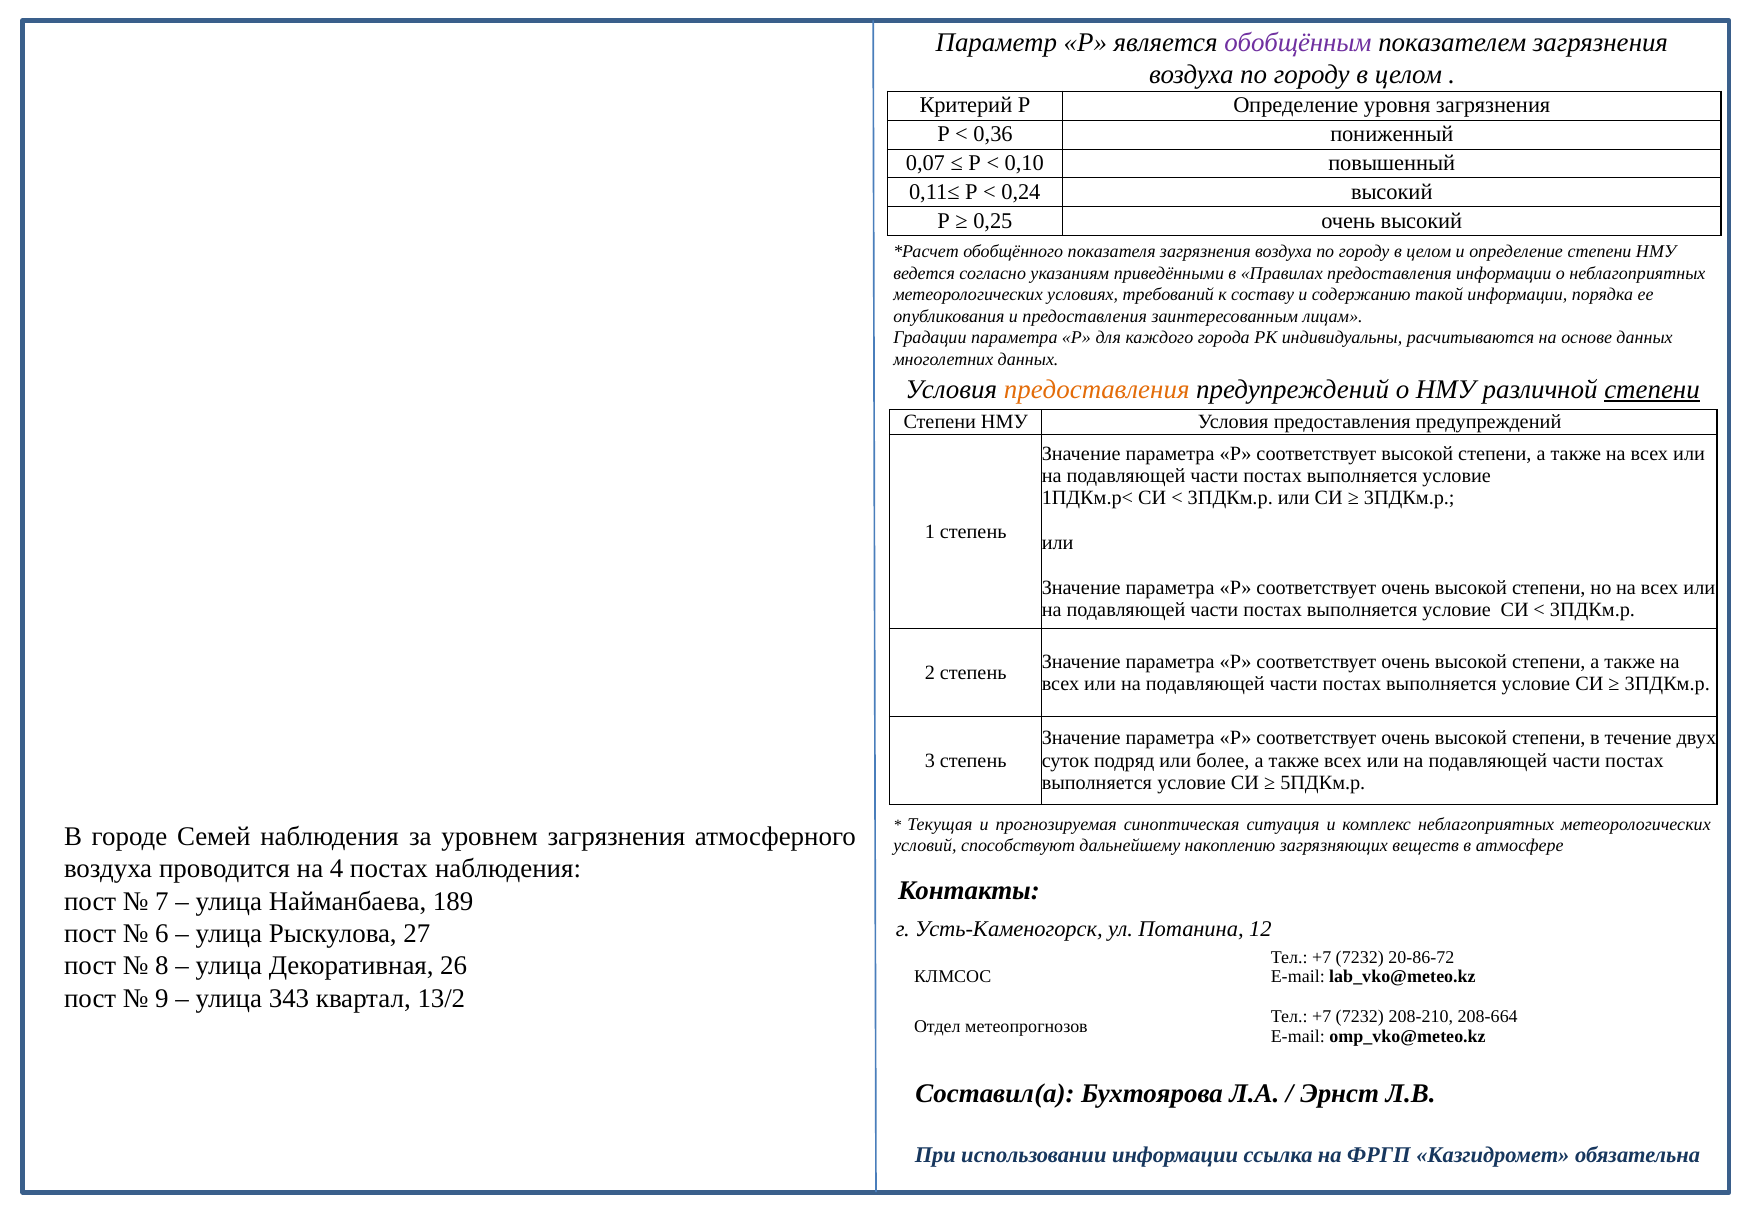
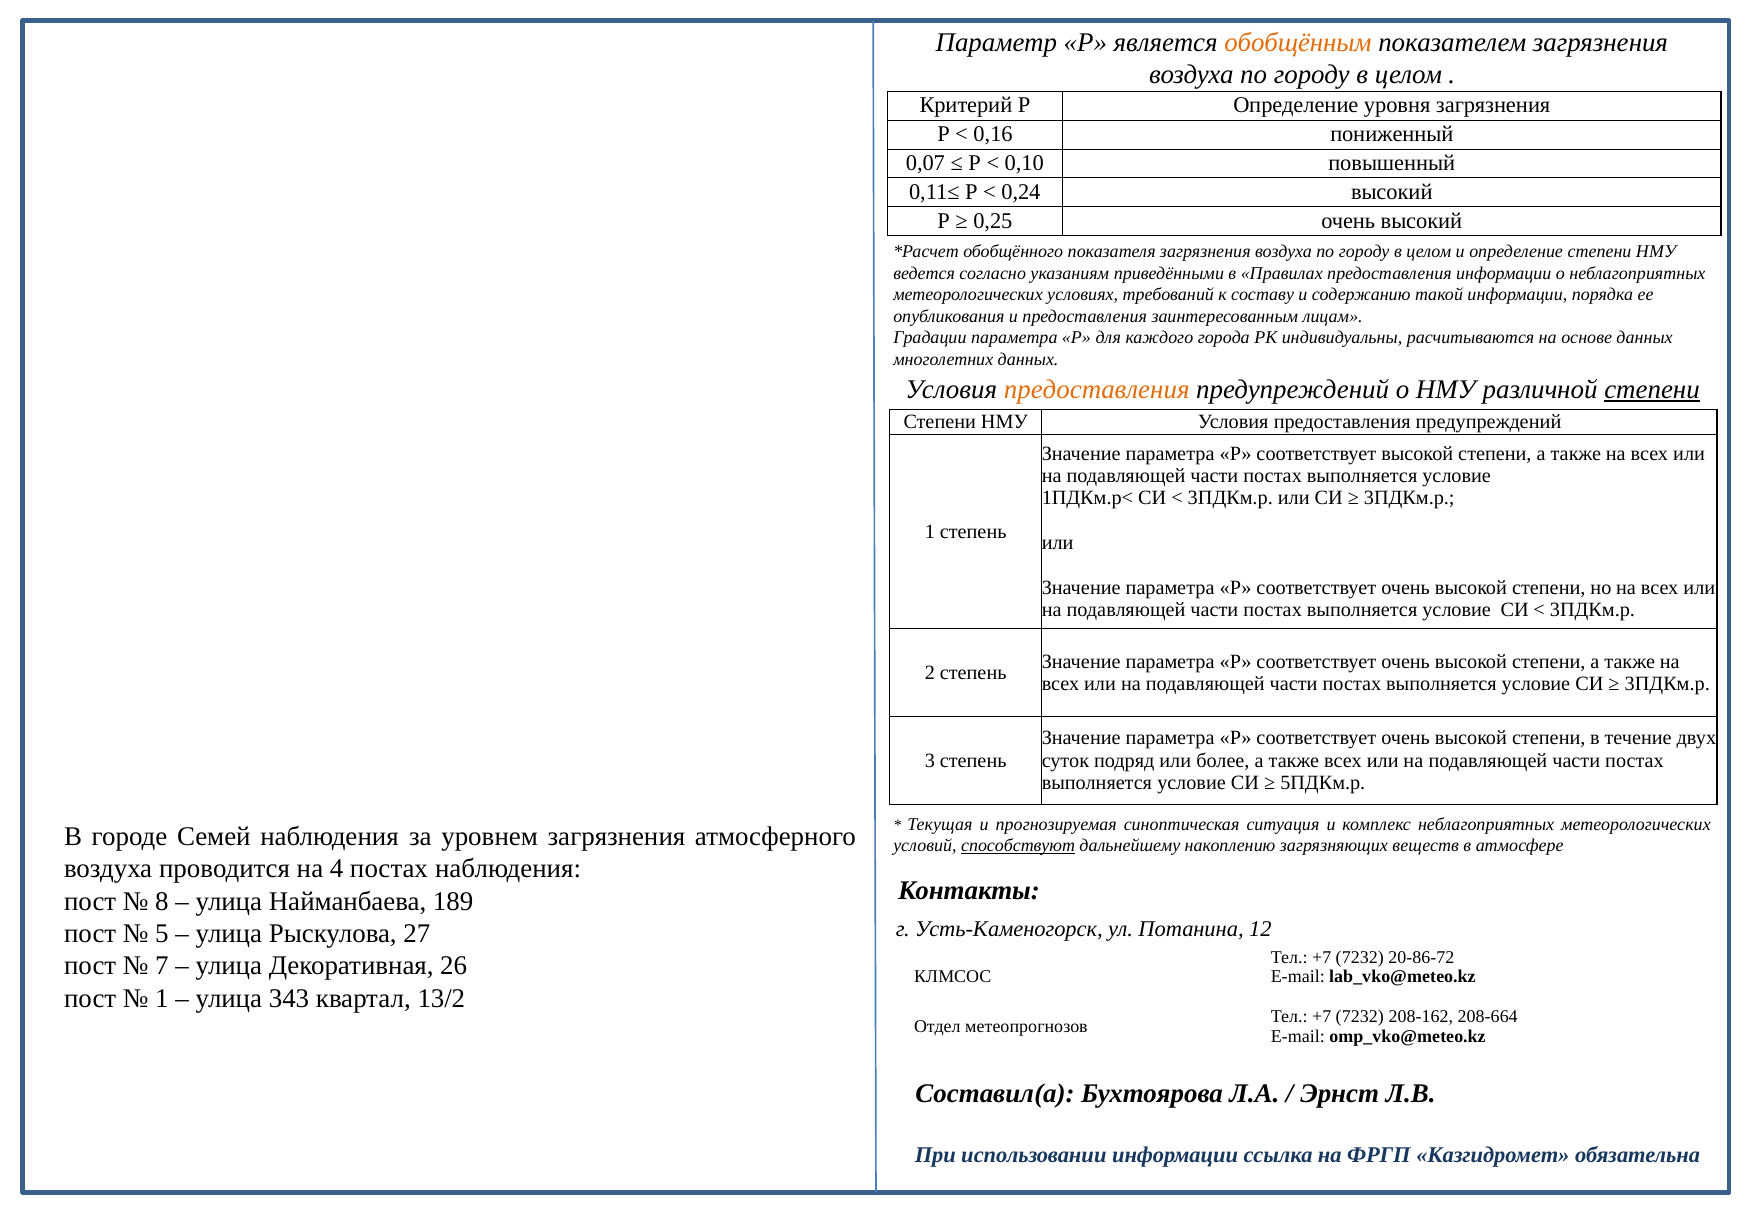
обобщённым colour: purple -> orange
0,36: 0,36 -> 0,16
способствуют underline: none -> present
7: 7 -> 8
6: 6 -> 5
8: 8 -> 7
9 at (162, 998): 9 -> 1
208-210: 208-210 -> 208-162
